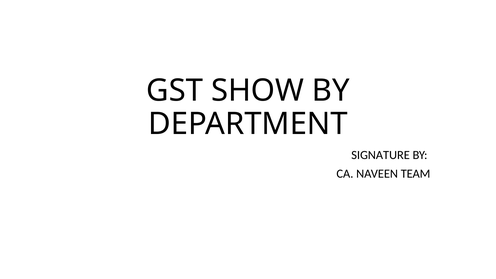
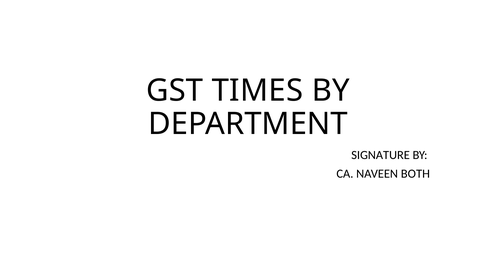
SHOW: SHOW -> TIMES
TEAM: TEAM -> BOTH
